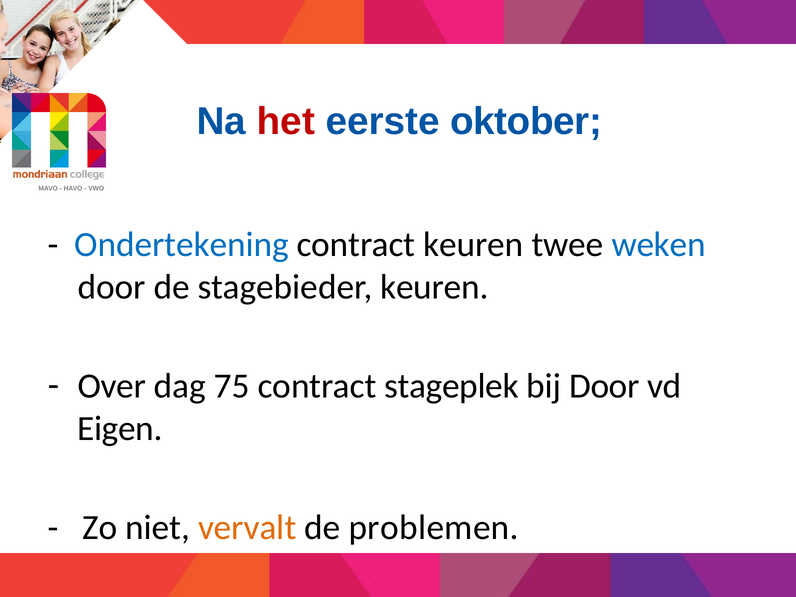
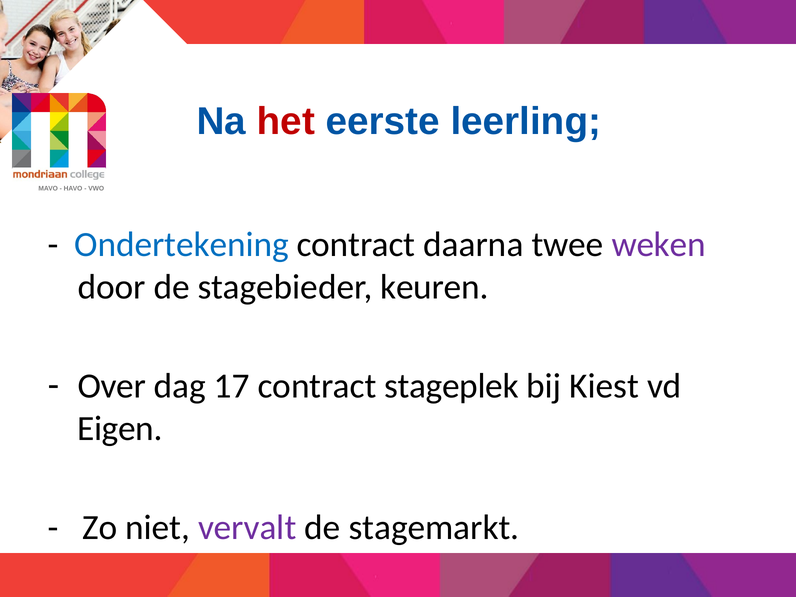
oktober: oktober -> leerling
contract keuren: keuren -> daarna
weken colour: blue -> purple
75: 75 -> 17
bij Door: Door -> Kiest
vervalt colour: orange -> purple
problemen: problemen -> stagemarkt
